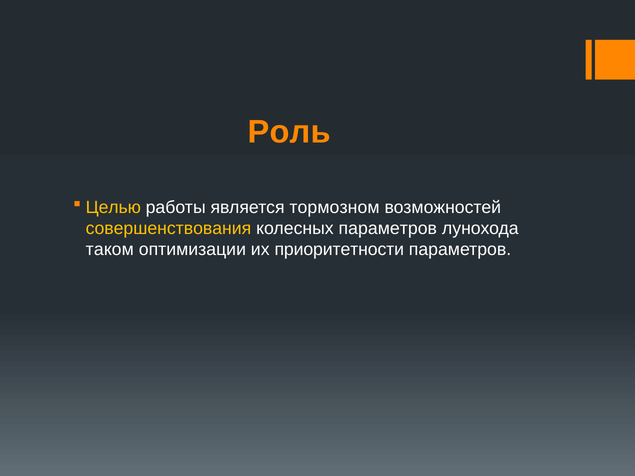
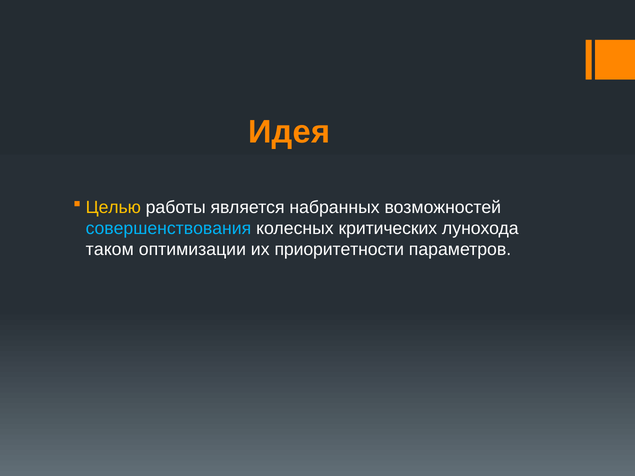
Роль: Роль -> Идея
тормозном: тормозном -> набранных
совершенствования colour: yellow -> light blue
колесных параметров: параметров -> критических
